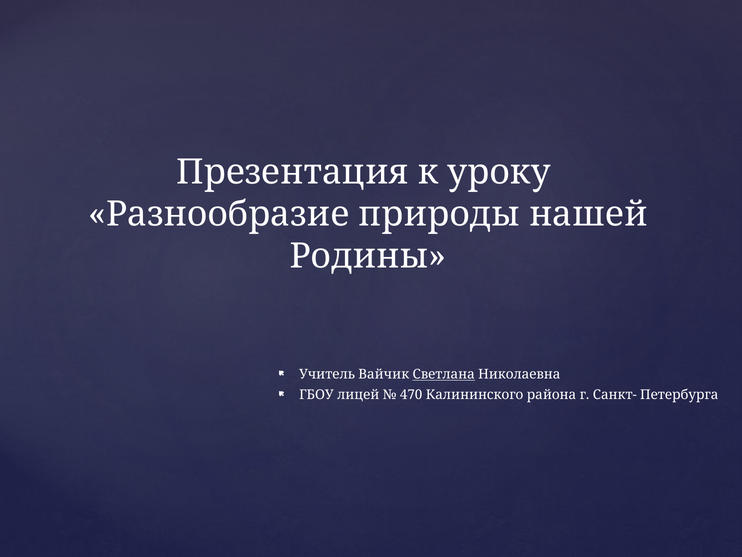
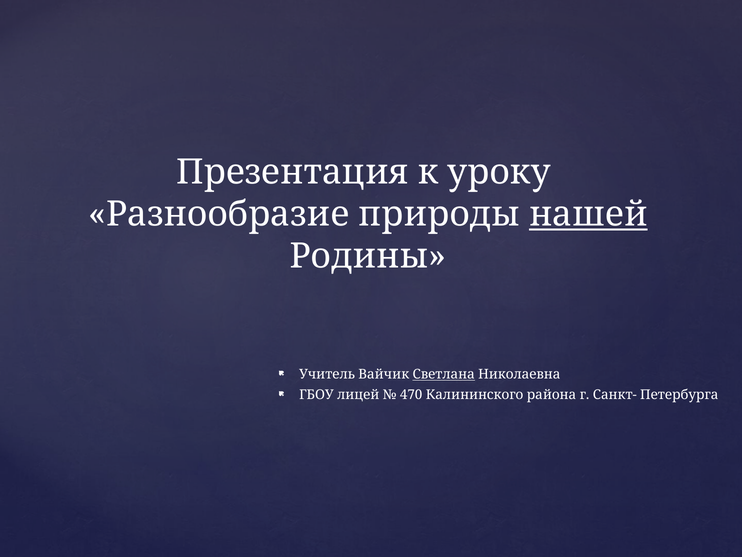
нашей underline: none -> present
